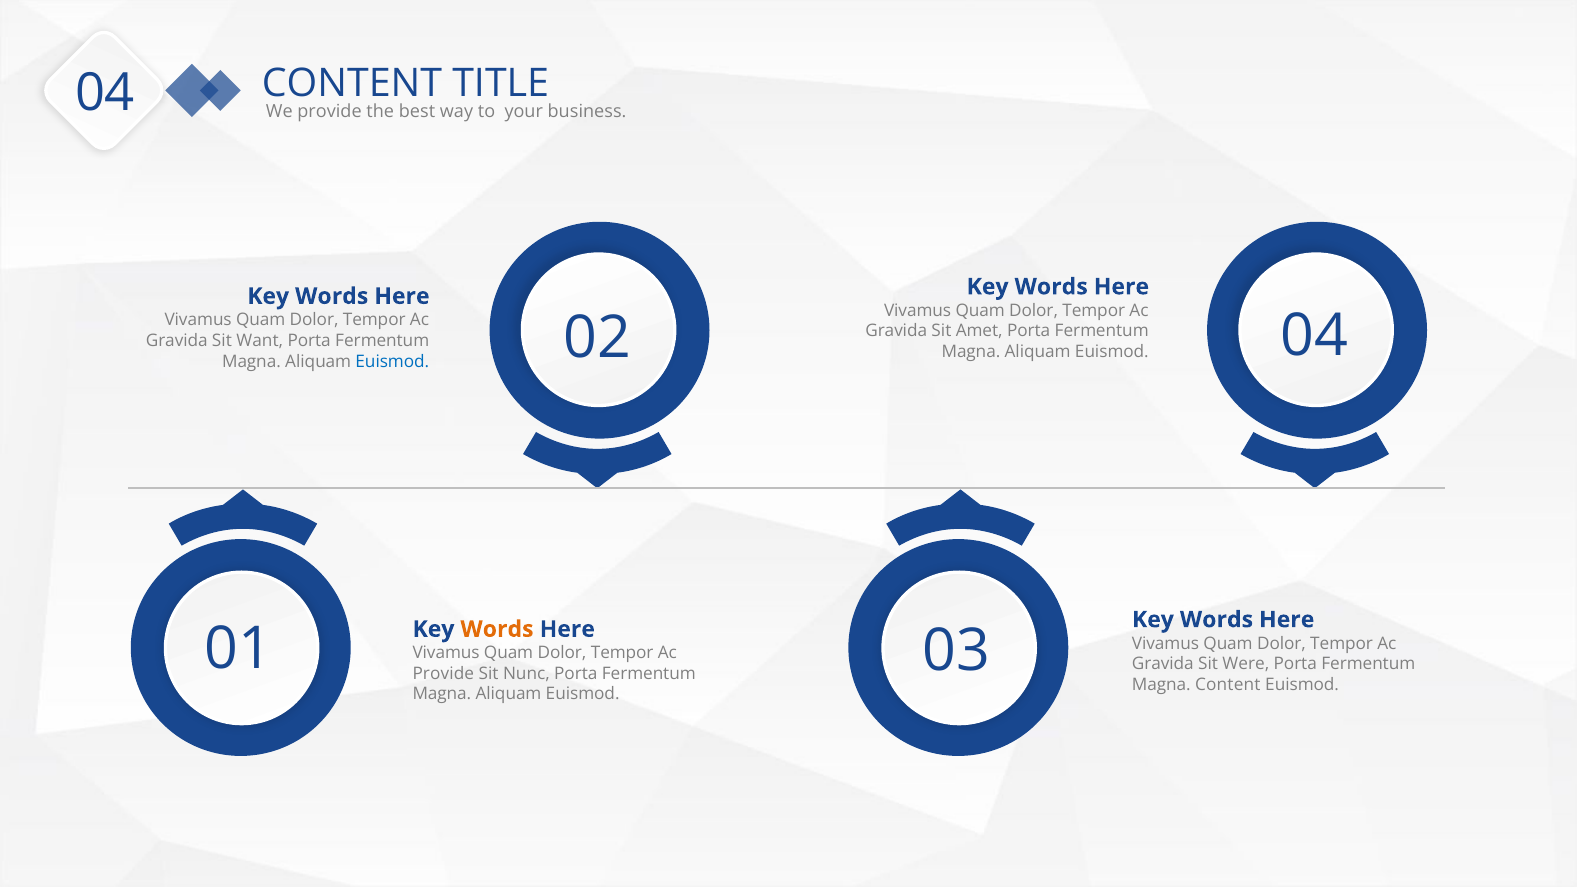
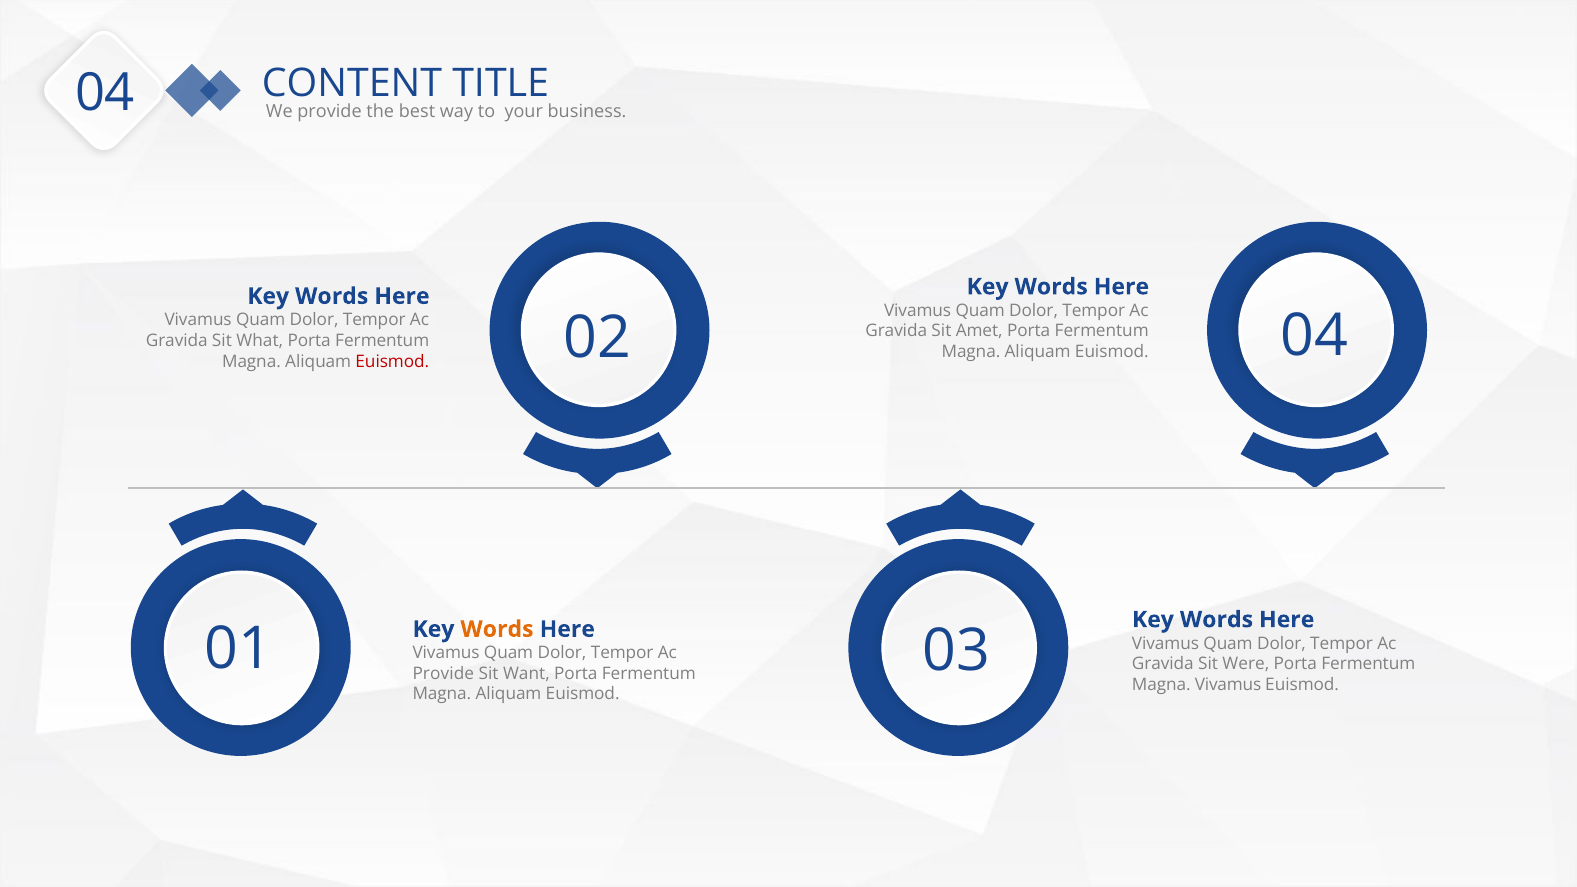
Want: Want -> What
Euismod at (392, 361) colour: blue -> red
Nunc: Nunc -> Want
Magna Content: Content -> Vivamus
